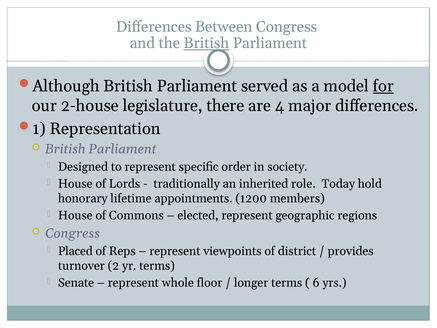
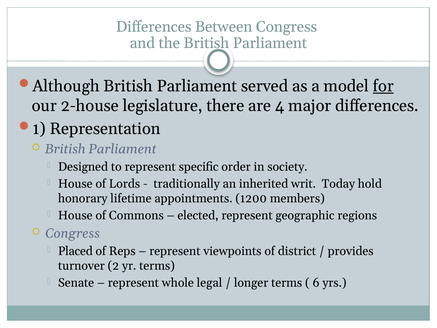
British at (206, 43) underline: present -> none
role: role -> writ
floor: floor -> legal
